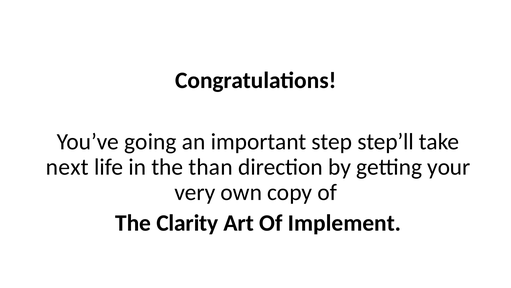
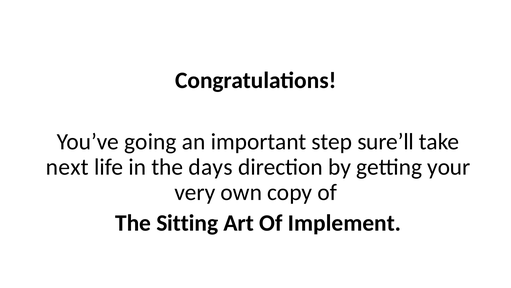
step’ll: step’ll -> sure’ll
than: than -> days
Clarity: Clarity -> Sitting
